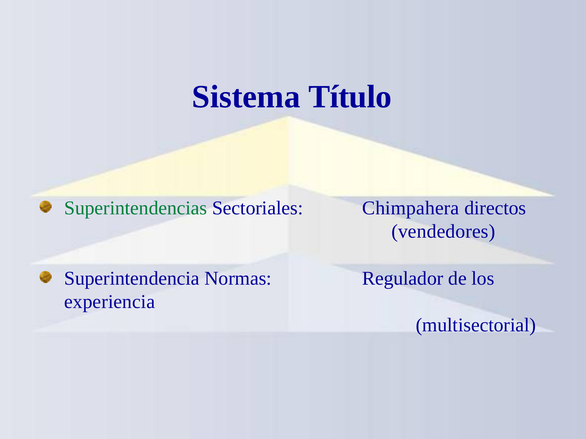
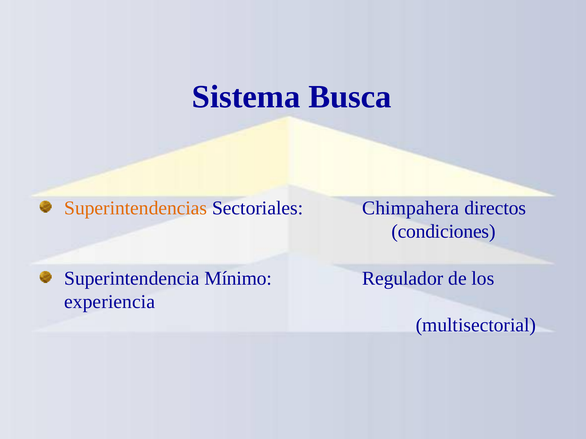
Título: Título -> Busca
Superintendencias colour: green -> orange
vendedores: vendedores -> condiciones
Normas: Normas -> Mínimo
